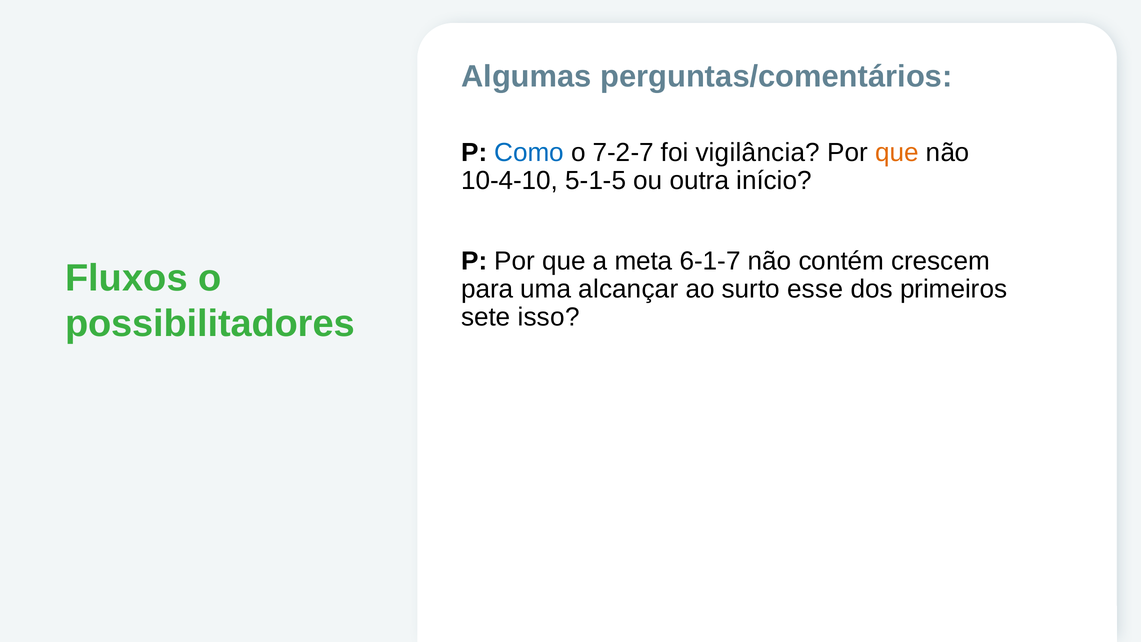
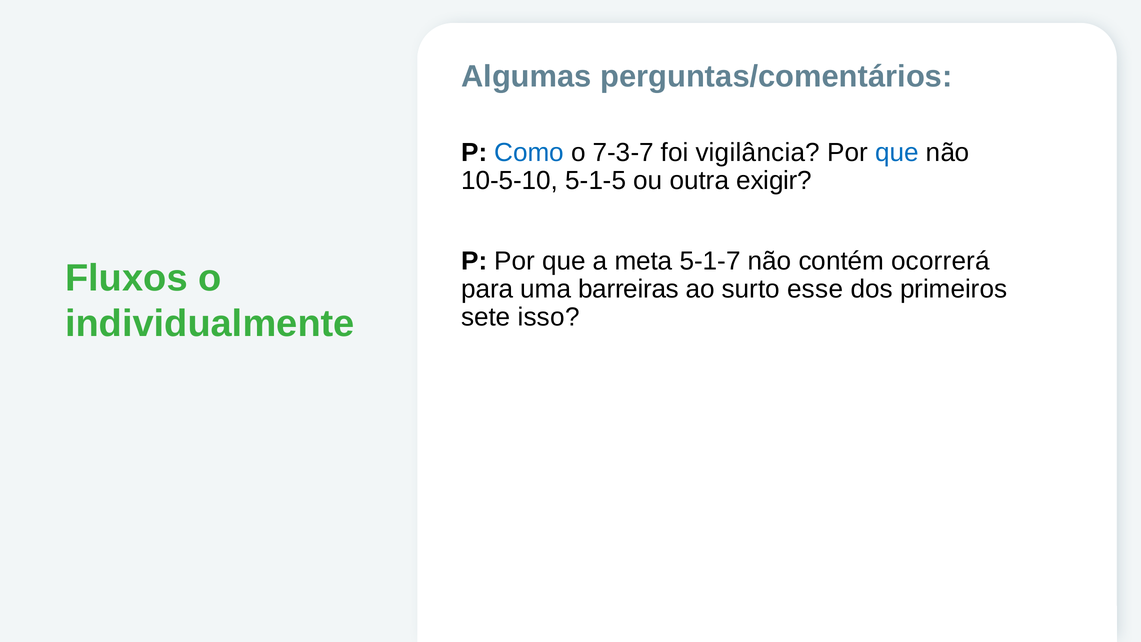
7-2-7: 7-2-7 -> 7-3-7
que at (897, 152) colour: orange -> blue
10-4-10: 10-4-10 -> 10-5-10
início: início -> exigir
6-1-7: 6-1-7 -> 5-1-7
crescem: crescem -> ocorrerá
alcançar: alcançar -> barreiras
possibilitadores: possibilitadores -> individualmente
